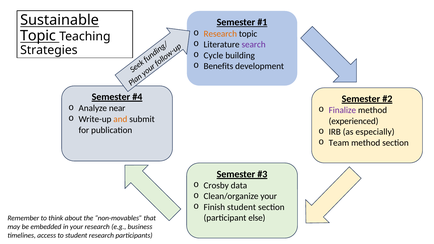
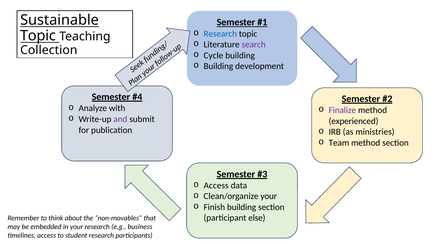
Research at (220, 34) colour: orange -> blue
Strategies: Strategies -> Collection
Benefits at (218, 66): Benefits -> Building
near: near -> with
and colour: orange -> purple
especially: especially -> ministries
Crosby at (216, 186): Crosby -> Access
Finish student: student -> building
